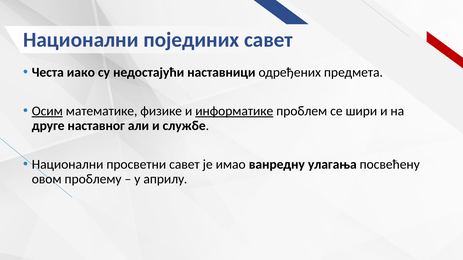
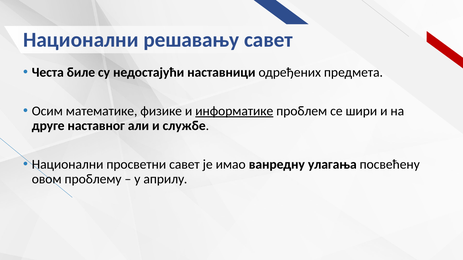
појединих: појединих -> решавању
иако: иако -> биле
Осим underline: present -> none
